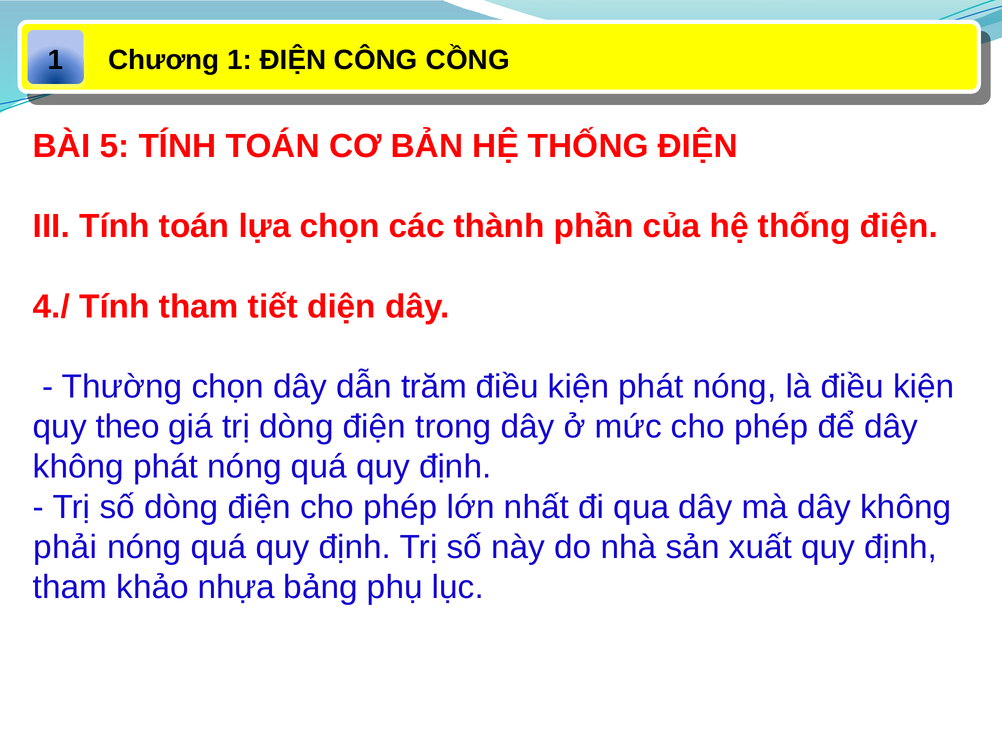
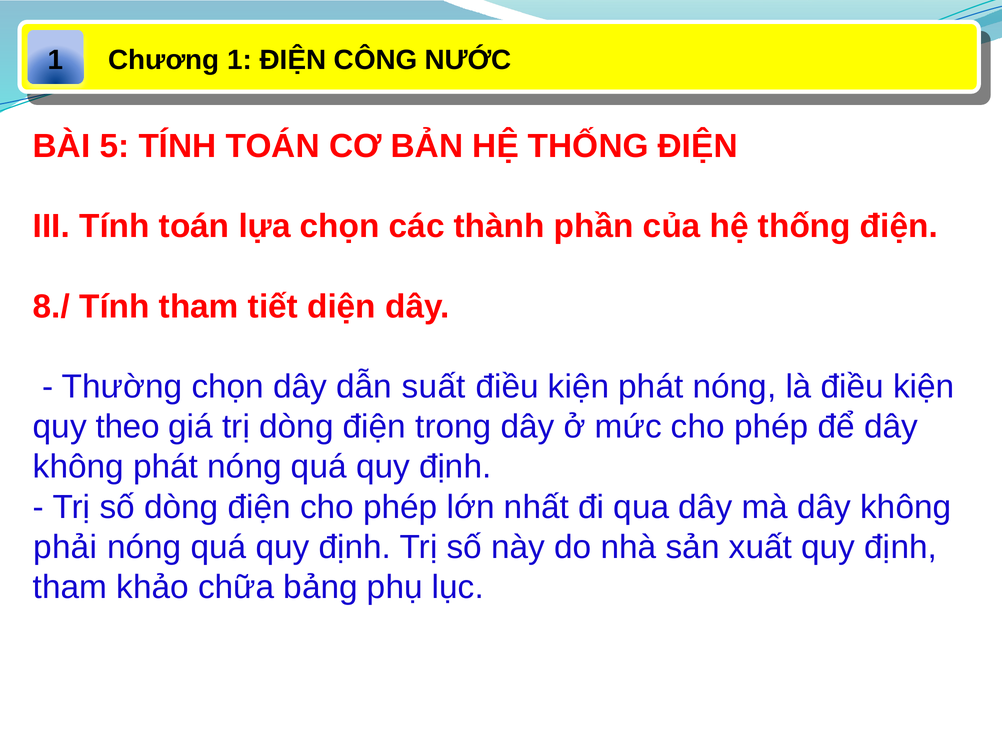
CỒNG: CỒNG -> NƯỚC
4./: 4./ -> 8./
trăm: trăm -> suất
nhựa: nhựa -> chữa
